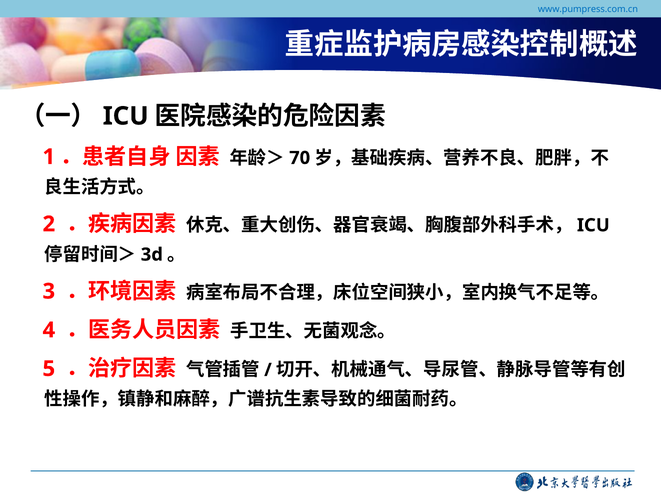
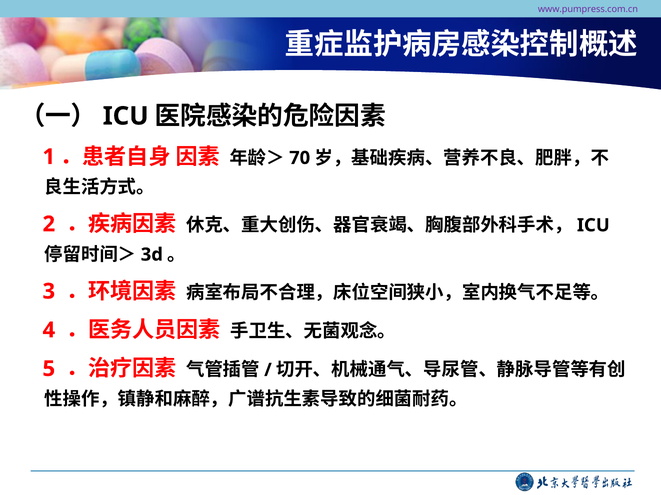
www.pumpress.com.cn colour: blue -> purple
